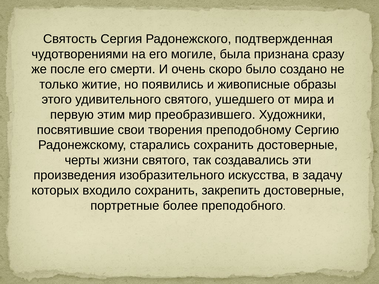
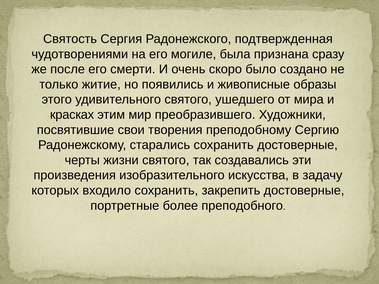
первую: первую -> красках
